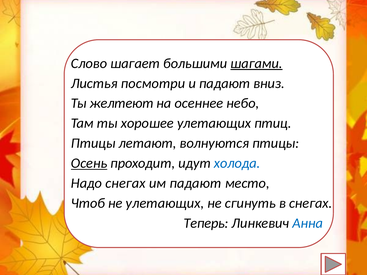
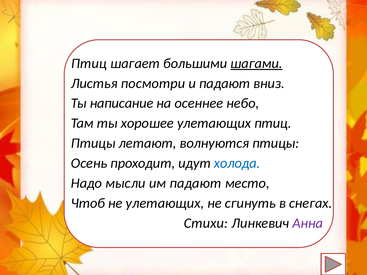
Слово at (89, 63): Слово -> Птиц
желтеют: желтеют -> написание
Осень underline: present -> none
Надо снегах: снегах -> мысли
Теперь: Теперь -> Стихи
Анна colour: blue -> purple
